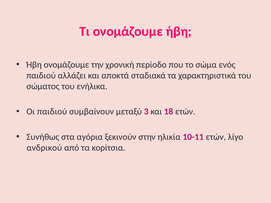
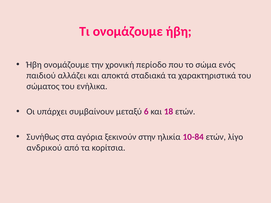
Οι παιδιού: παιδιού -> υπάρχει
3: 3 -> 6
10-11: 10-11 -> 10-84
